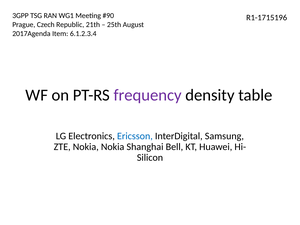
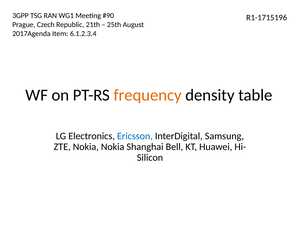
frequency colour: purple -> orange
